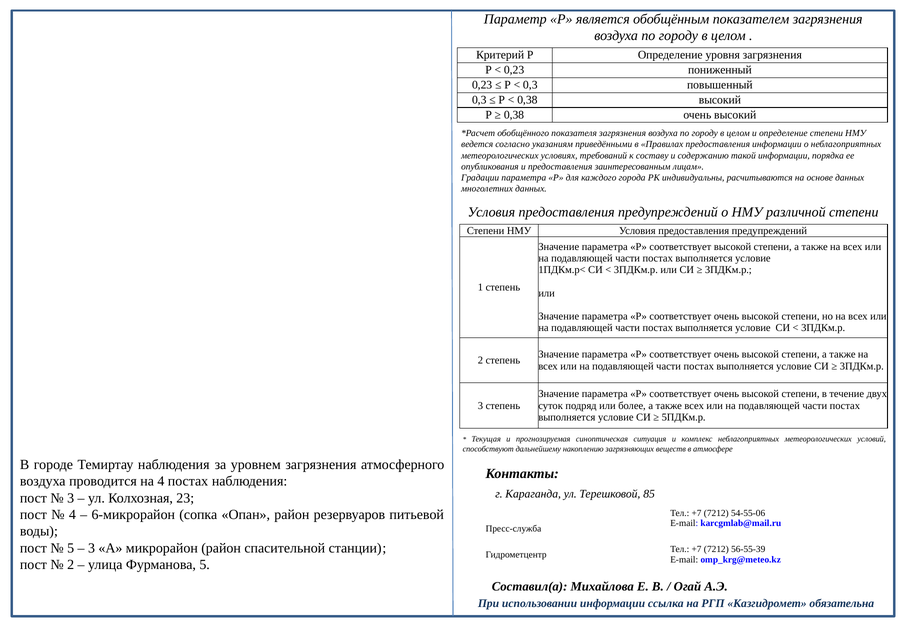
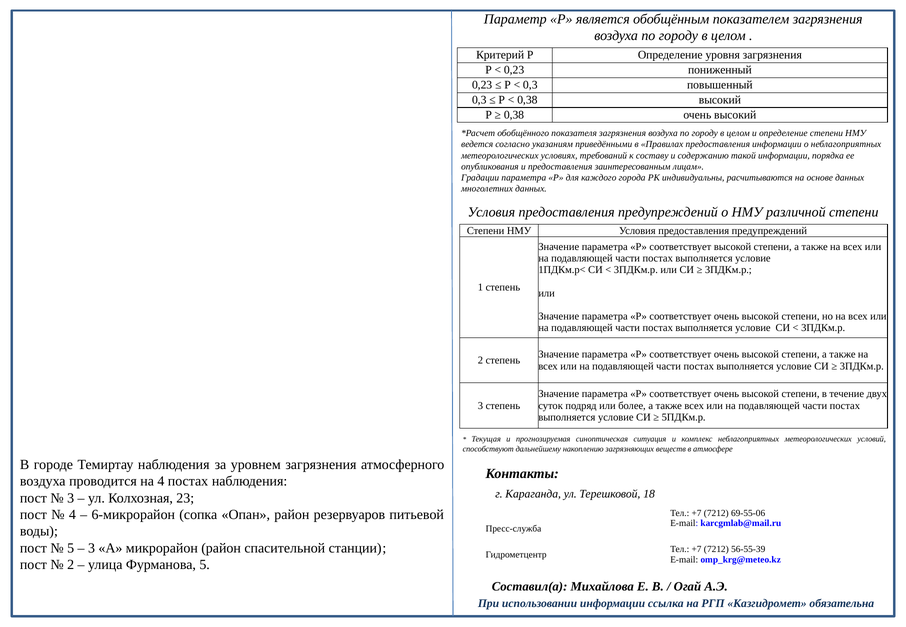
85: 85 -> 18
54-55-06: 54-55-06 -> 69-55-06
